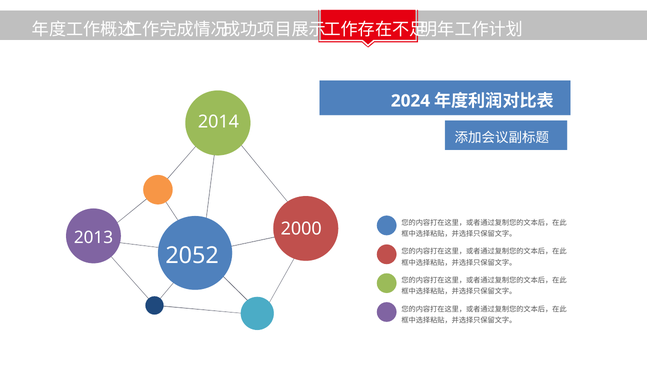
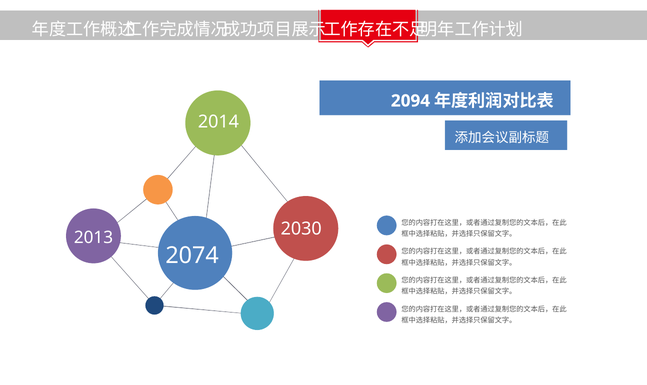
2024: 2024 -> 2094
2000: 2000 -> 2030
2052: 2052 -> 2074
